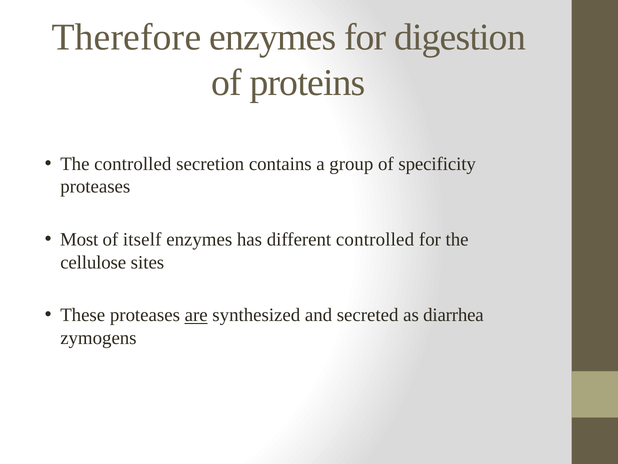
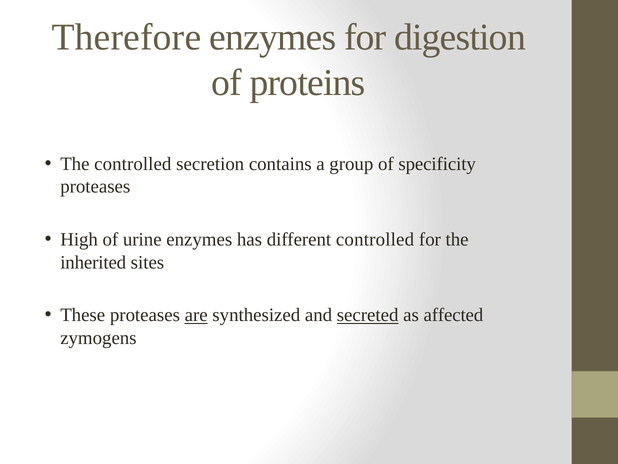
Most: Most -> High
itself: itself -> urine
cellulose: cellulose -> inherited
secreted underline: none -> present
diarrhea: diarrhea -> affected
